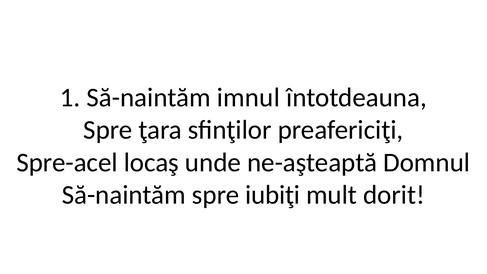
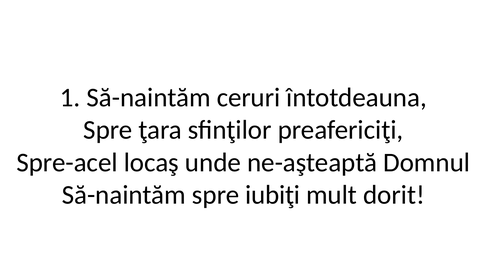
imnul: imnul -> ceruri
